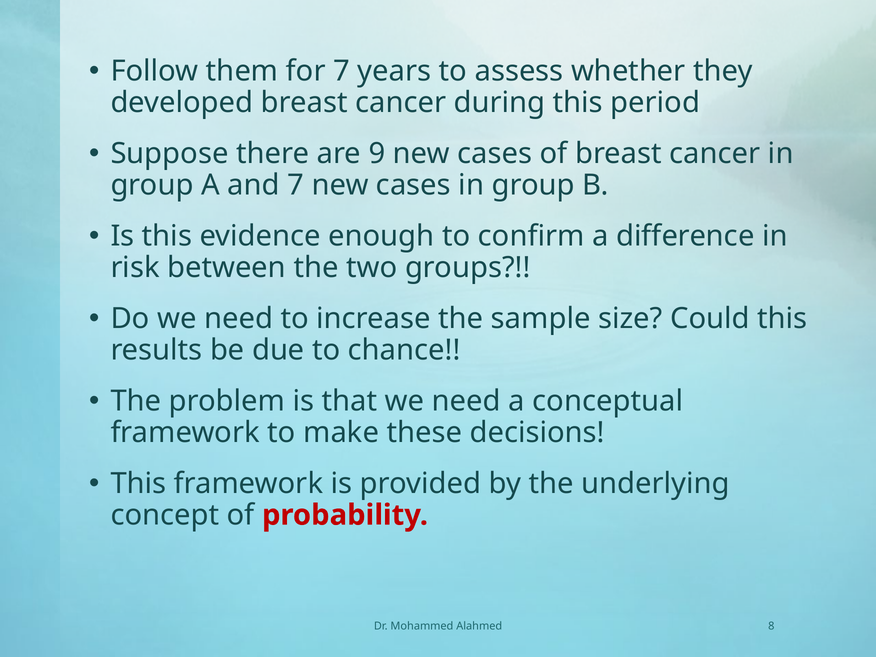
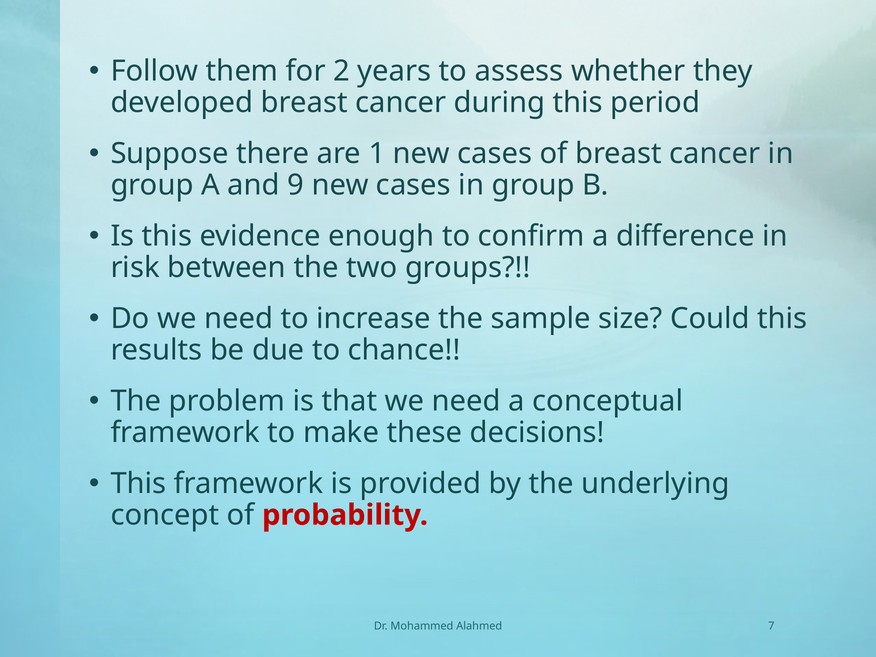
for 7: 7 -> 2
9: 9 -> 1
and 7: 7 -> 9
8: 8 -> 7
